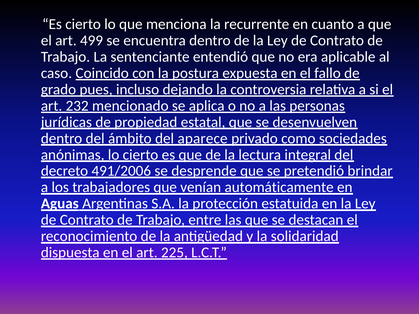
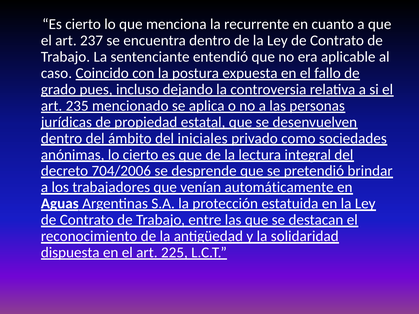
499: 499 -> 237
232: 232 -> 235
aparece: aparece -> iniciales
491/2006: 491/2006 -> 704/2006
